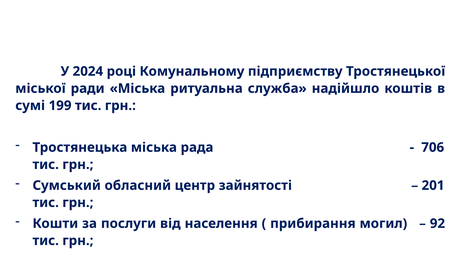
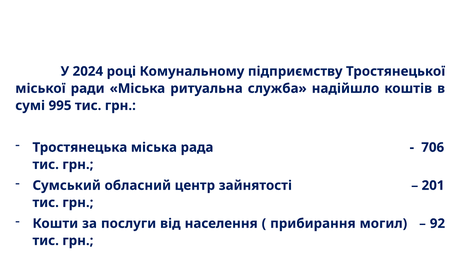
199: 199 -> 995
